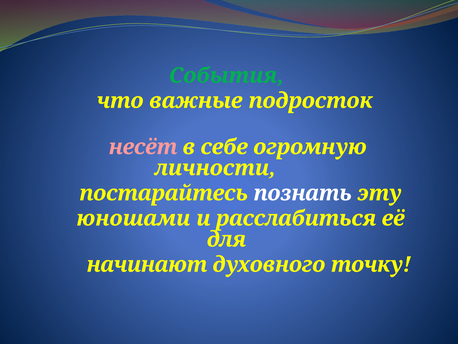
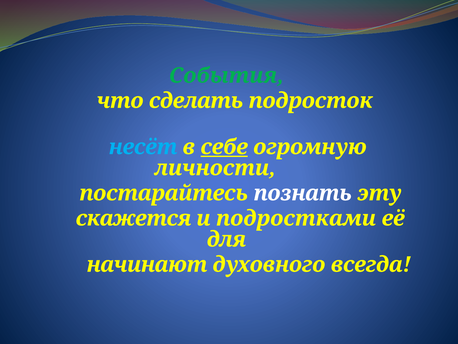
важные: важные -> сделать
несёт colour: pink -> light blue
себе underline: none -> present
юношами: юношами -> скажется
расслабиться: расслабиться -> подростками
точку: точку -> всегда
